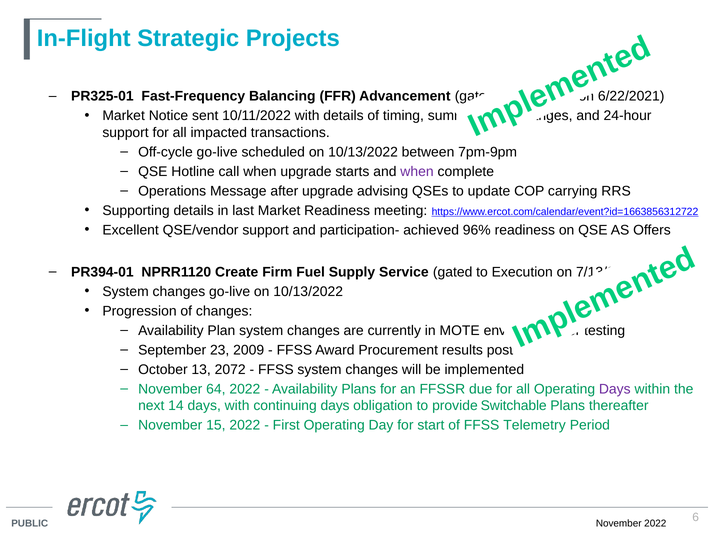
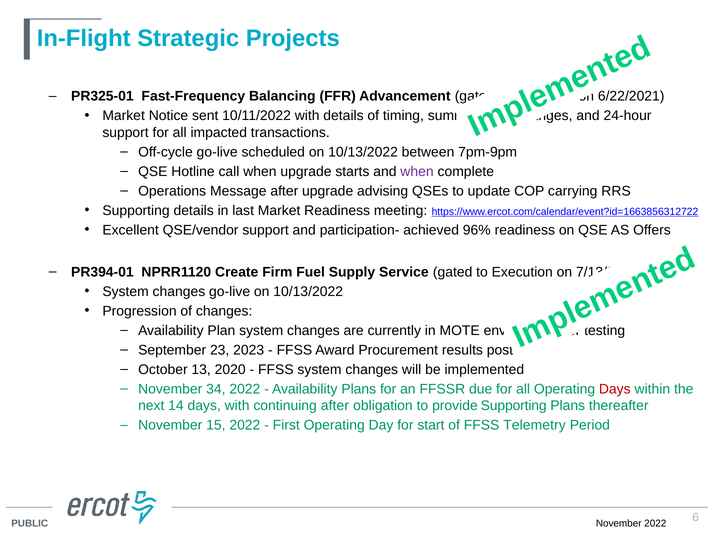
2009: 2009 -> 2023
2072: 2072 -> 2020
64: 64 -> 34
Days at (615, 388) colour: purple -> red
continuing days: days -> after
provide Switchable: Switchable -> Supporting
